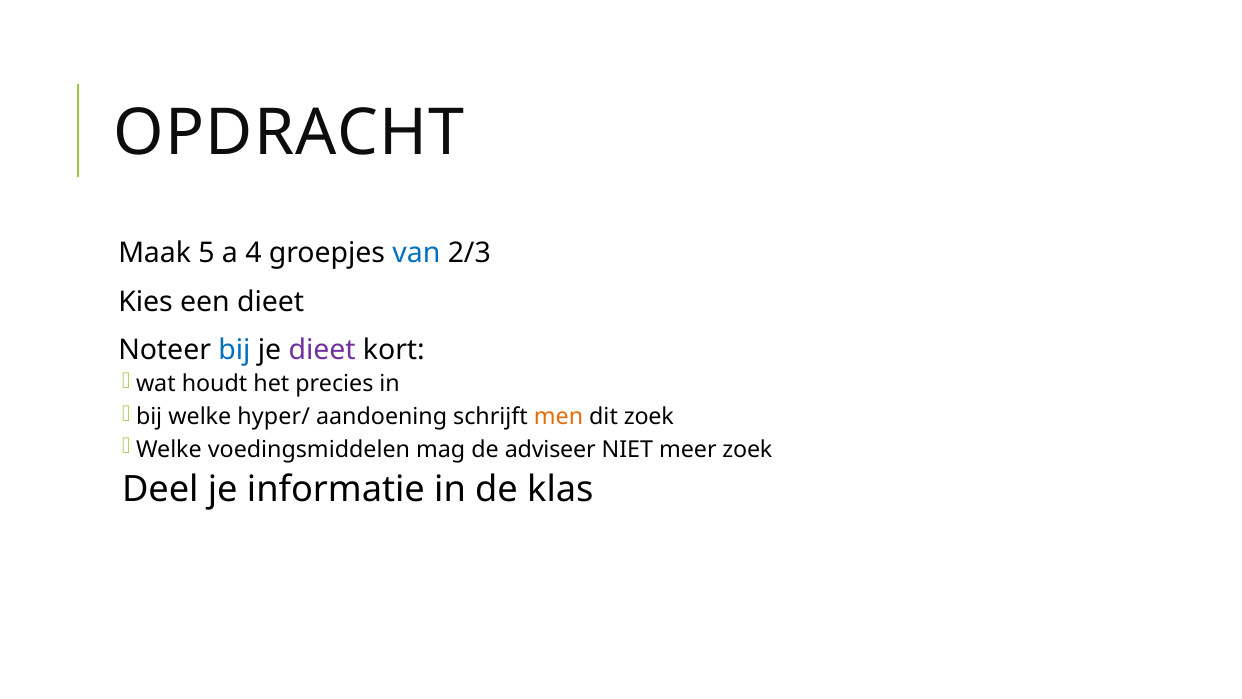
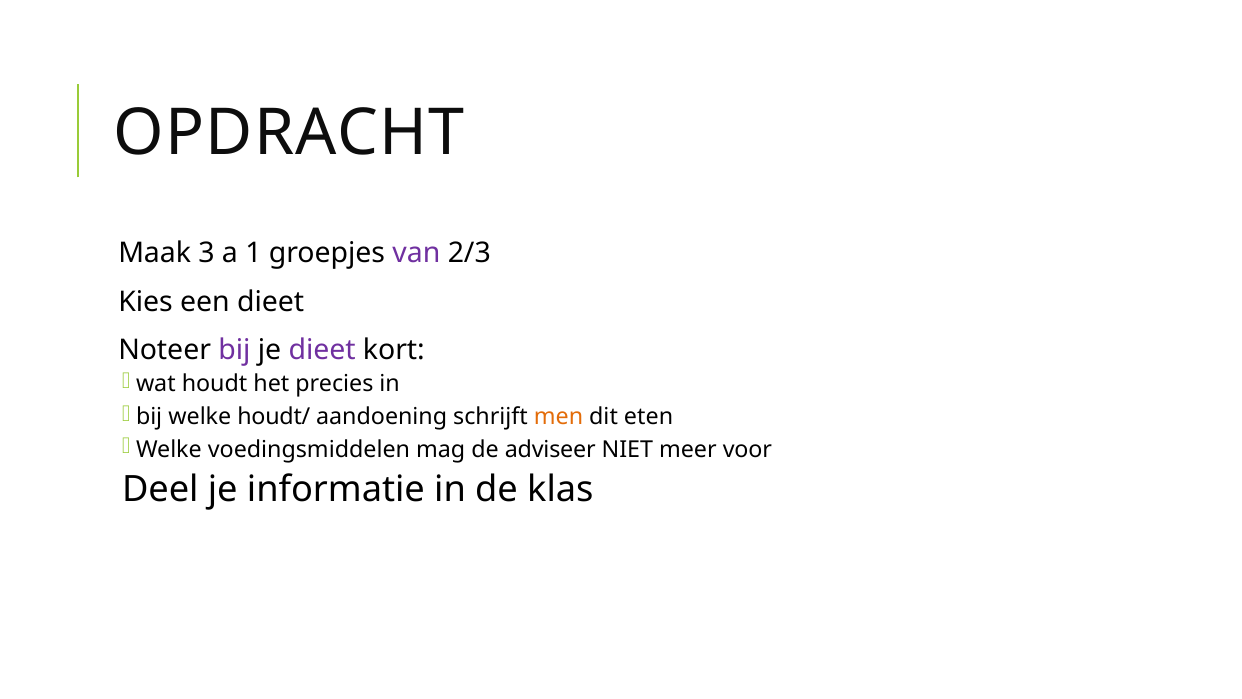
5: 5 -> 3
4: 4 -> 1
van colour: blue -> purple
bij at (234, 350) colour: blue -> purple
hyper/: hyper/ -> houdt/
dit zoek: zoek -> eten
meer zoek: zoek -> voor
